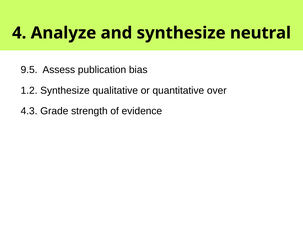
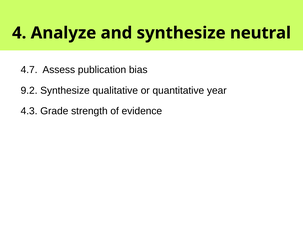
9.5: 9.5 -> 4.7
1.2: 1.2 -> 9.2
over: over -> year
